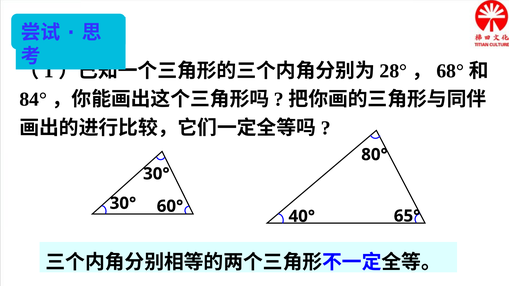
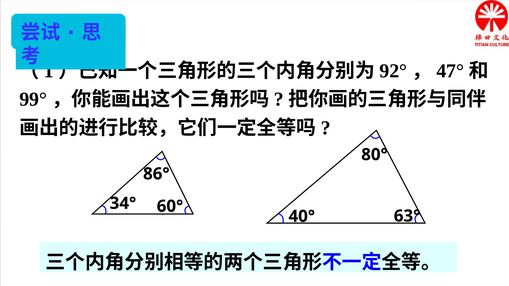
28°: 28° -> 92°
68°: 68° -> 47°
84°: 84° -> 99°
30° at (156, 174): 30° -> 86°
30° at (123, 203): 30° -> 34°
65°: 65° -> 63°
